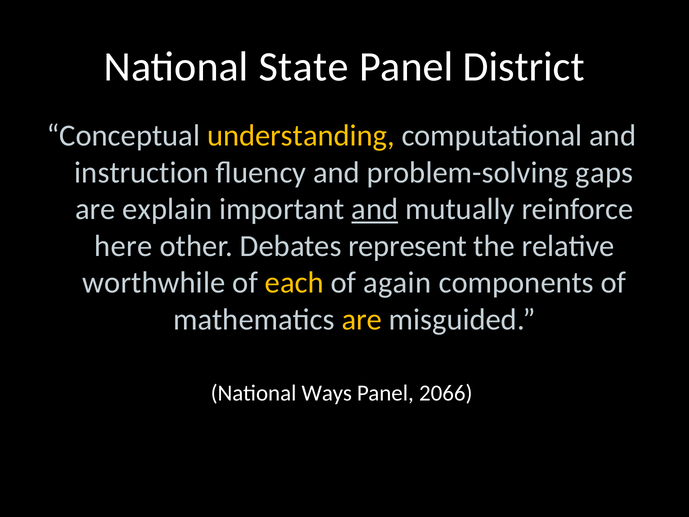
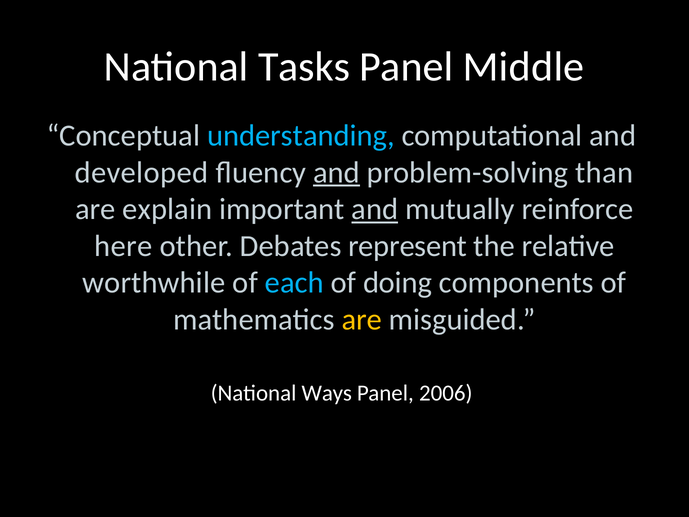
State: State -> Tasks
District: District -> Middle
understanding colour: yellow -> light blue
instruction: instruction -> developed
and at (337, 172) underline: none -> present
gaps: gaps -> than
each colour: yellow -> light blue
again: again -> doing
2066: 2066 -> 2006
